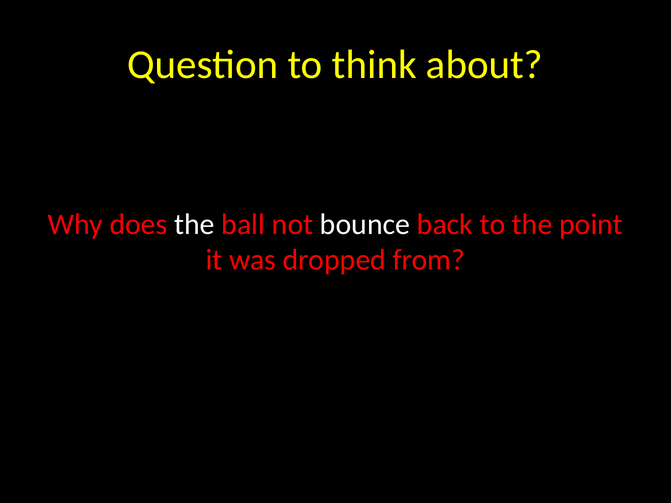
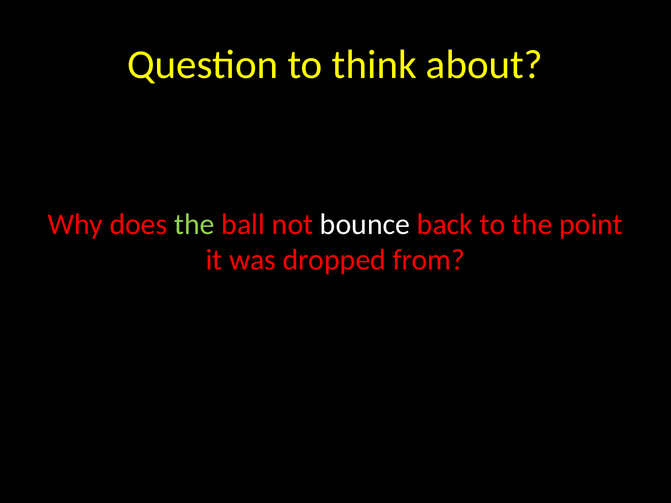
the at (194, 224) colour: white -> light green
